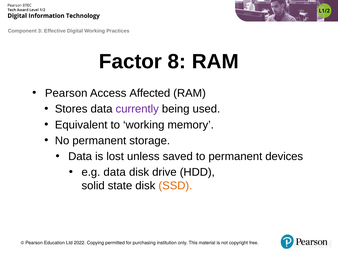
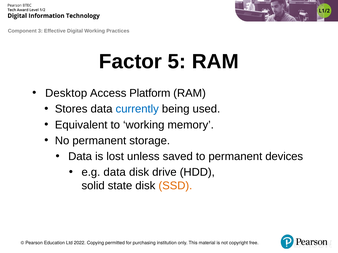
8: 8 -> 5
Pearson at (66, 93): Pearson -> Desktop
Affected: Affected -> Platform
currently colour: purple -> blue
